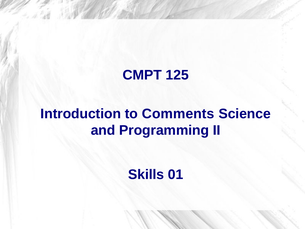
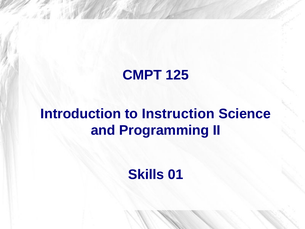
Comments: Comments -> Instruction
